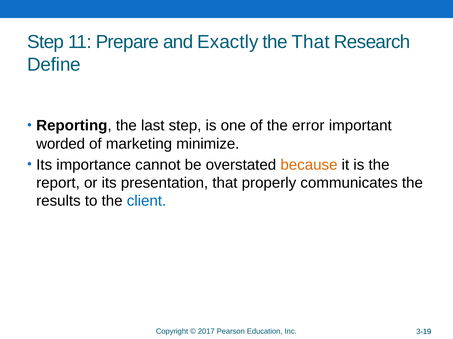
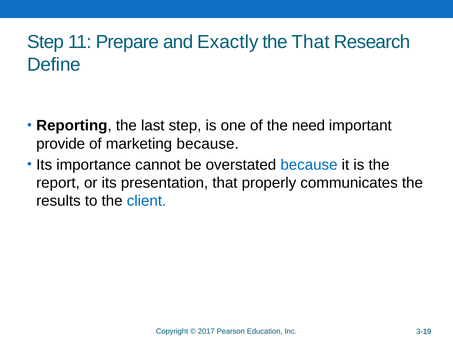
error: error -> need
worded: worded -> provide
marketing minimize: minimize -> because
because at (309, 165) colour: orange -> blue
